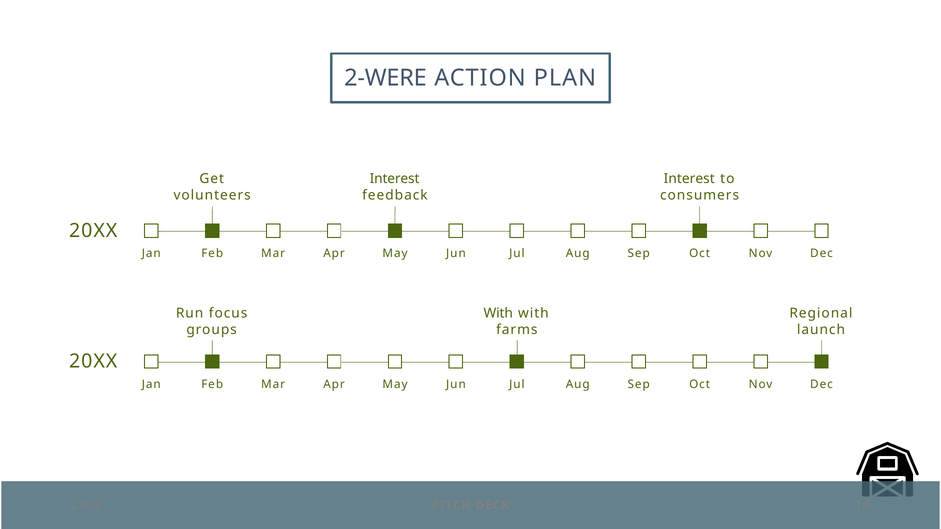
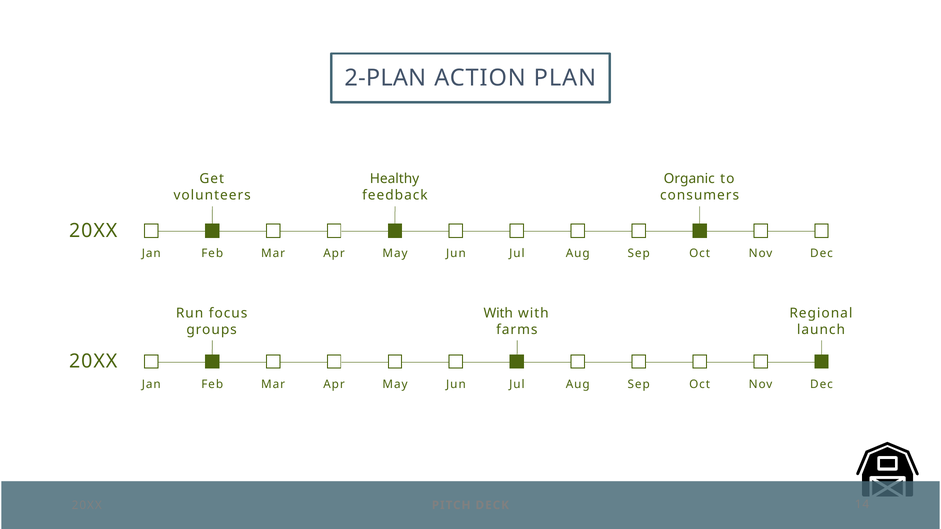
2-WERE: 2-WERE -> 2-PLAN
Interest at (395, 179): Interest -> Healthy
Interest at (689, 179): Interest -> Organic
